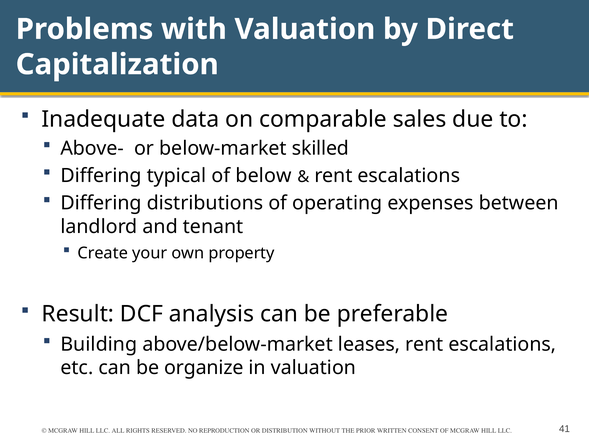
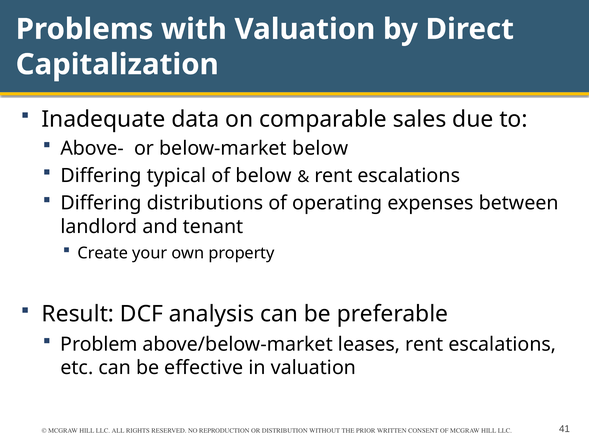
below-market skilled: skilled -> below
Building: Building -> Problem
organize: organize -> effective
